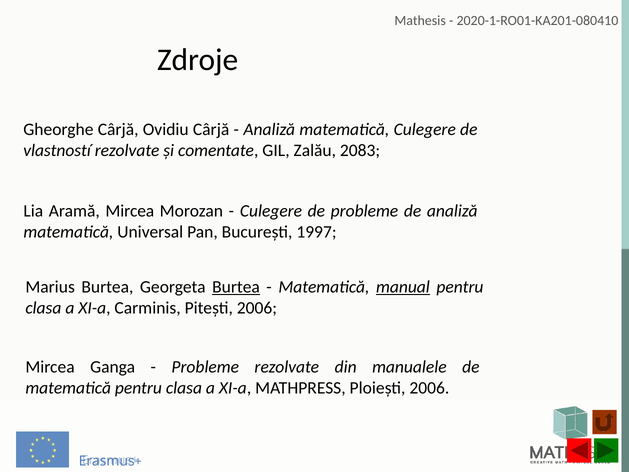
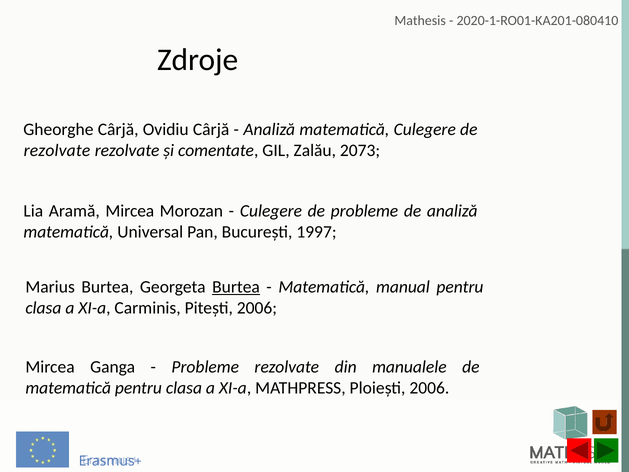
vlastností at (57, 151): vlastností -> rezolvate
2083: 2083 -> 2073
manual underline: present -> none
